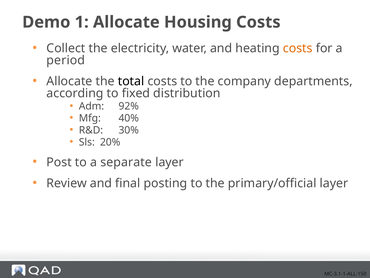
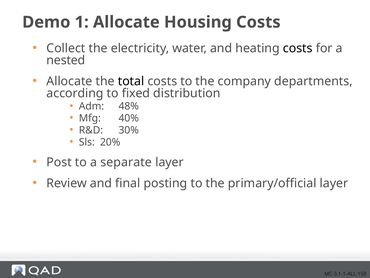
costs at (298, 48) colour: orange -> black
period: period -> nested
92%: 92% -> 48%
